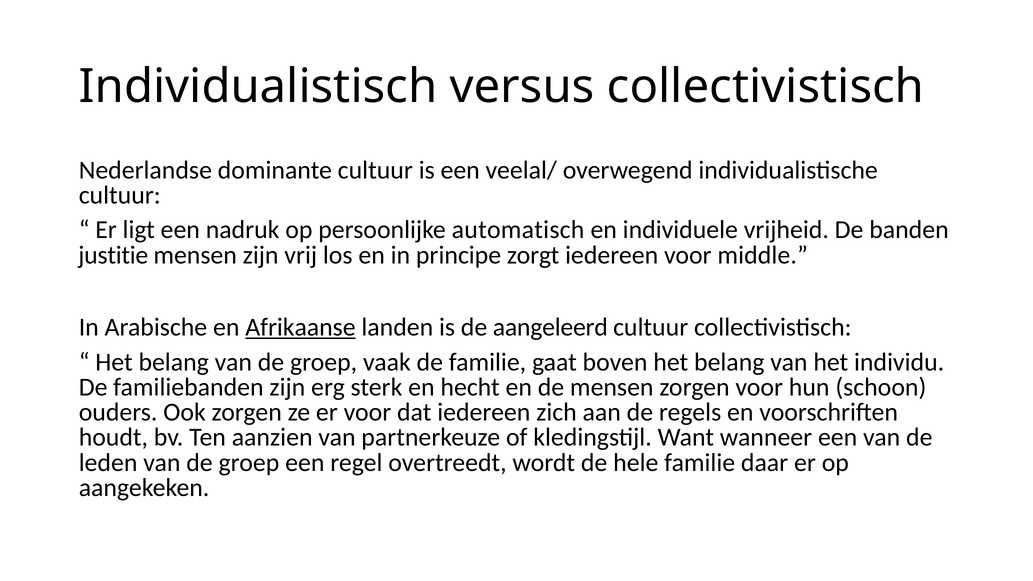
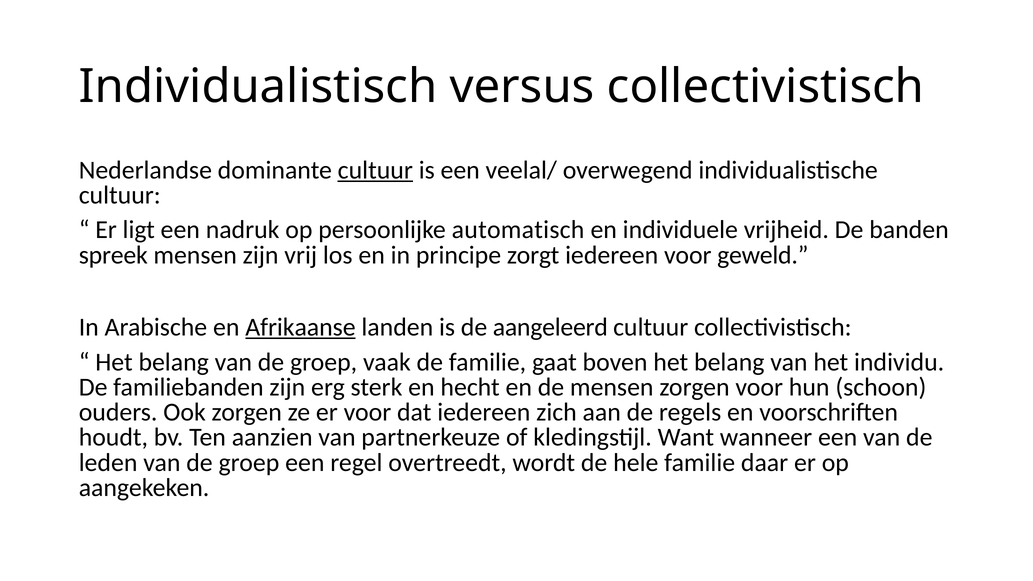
cultuur at (375, 170) underline: none -> present
justitie: justitie -> spreek
middle: middle -> geweld
